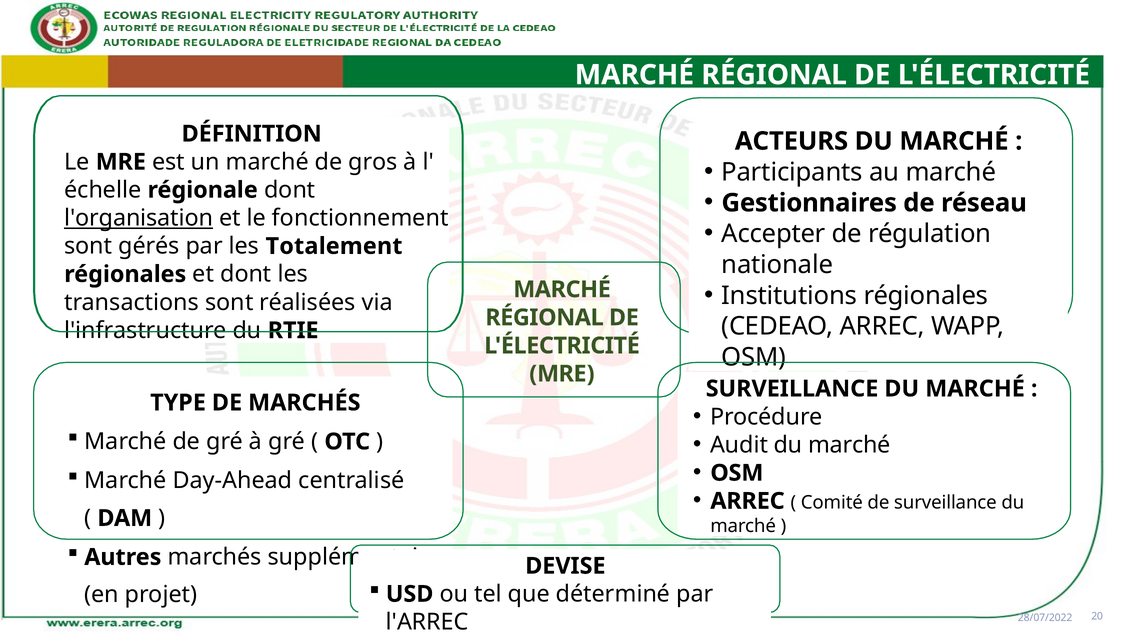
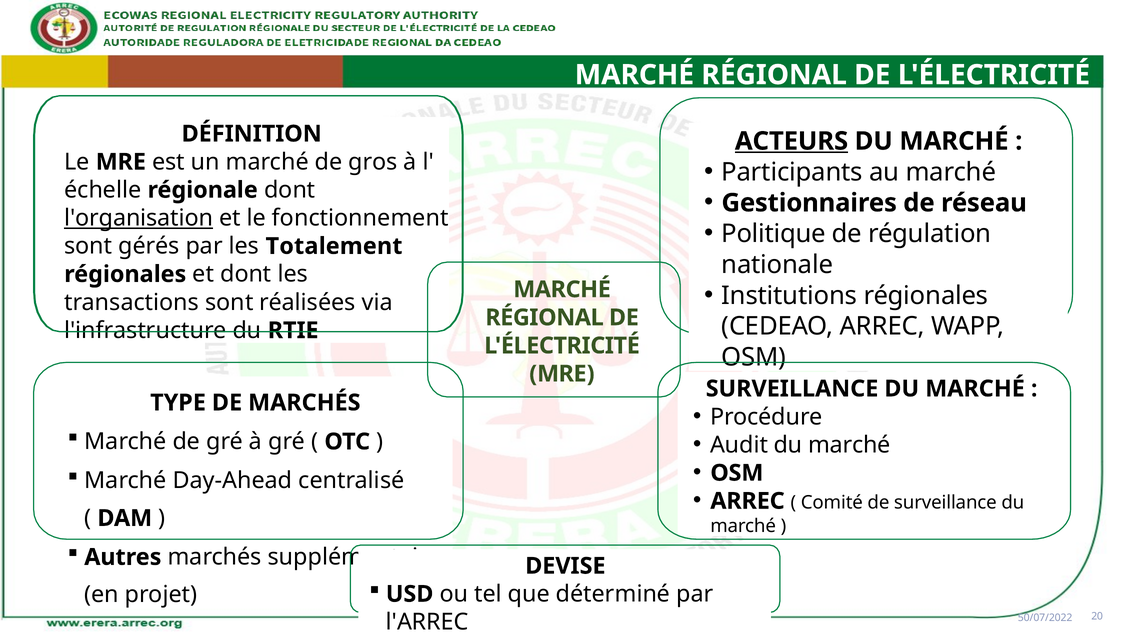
ACTEURS underline: none -> present
Accepter: Accepter -> Politique
28/07/2022: 28/07/2022 -> 50/07/2022
